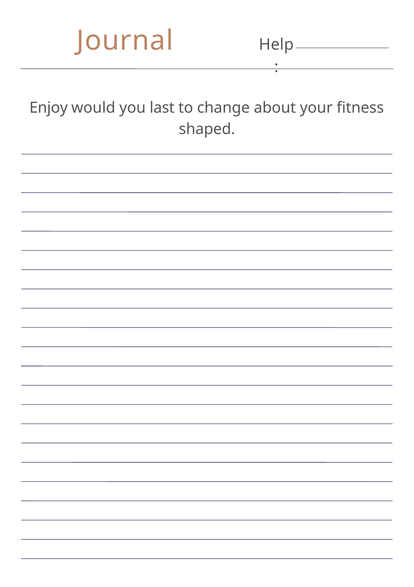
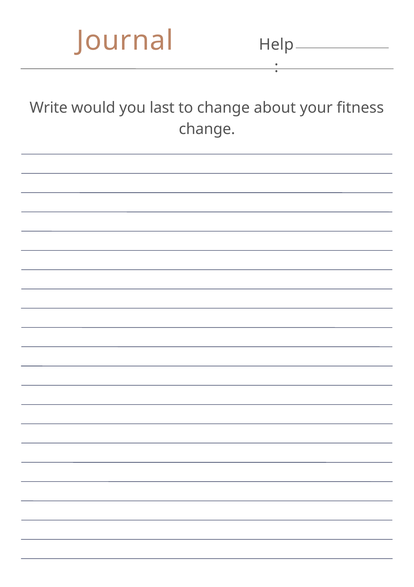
Enjoy: Enjoy -> Write
shaped at (207, 129): shaped -> change
